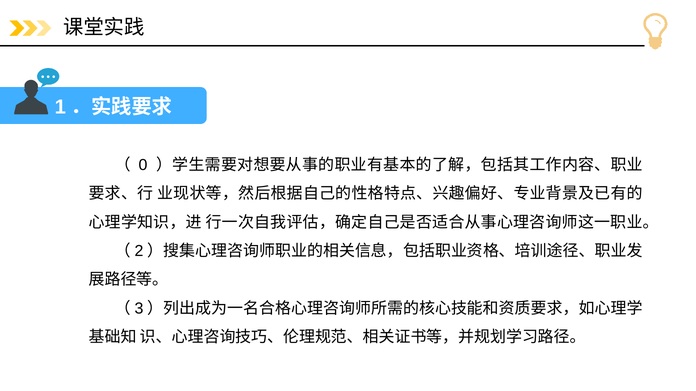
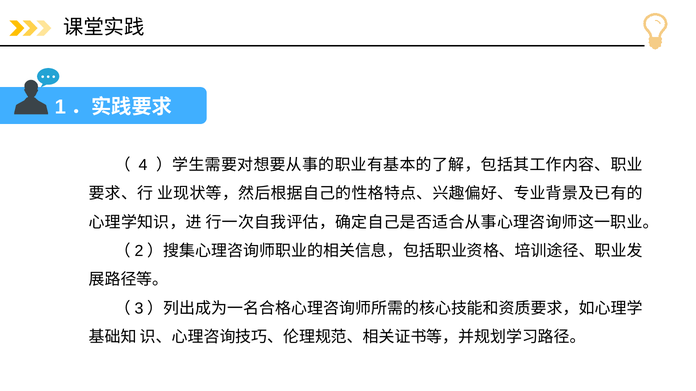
0: 0 -> 4
